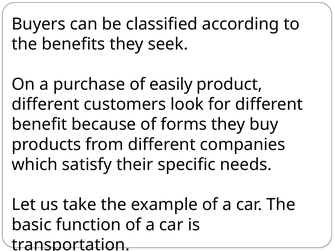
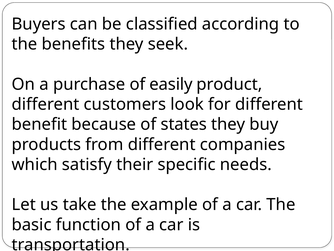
forms: forms -> states
